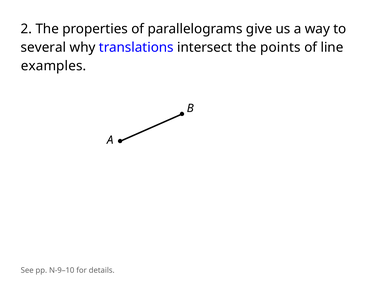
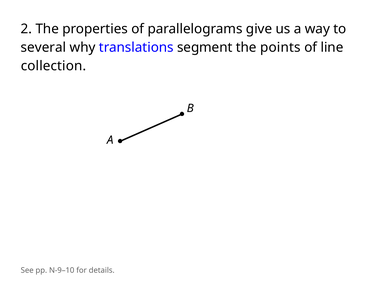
intersect: intersect -> segment
examples: examples -> collection
